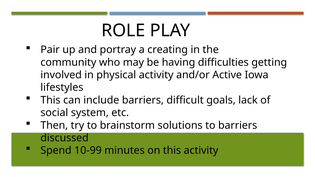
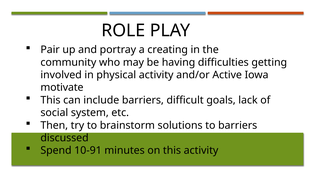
lifestyles: lifestyles -> motivate
10-99: 10-99 -> 10-91
